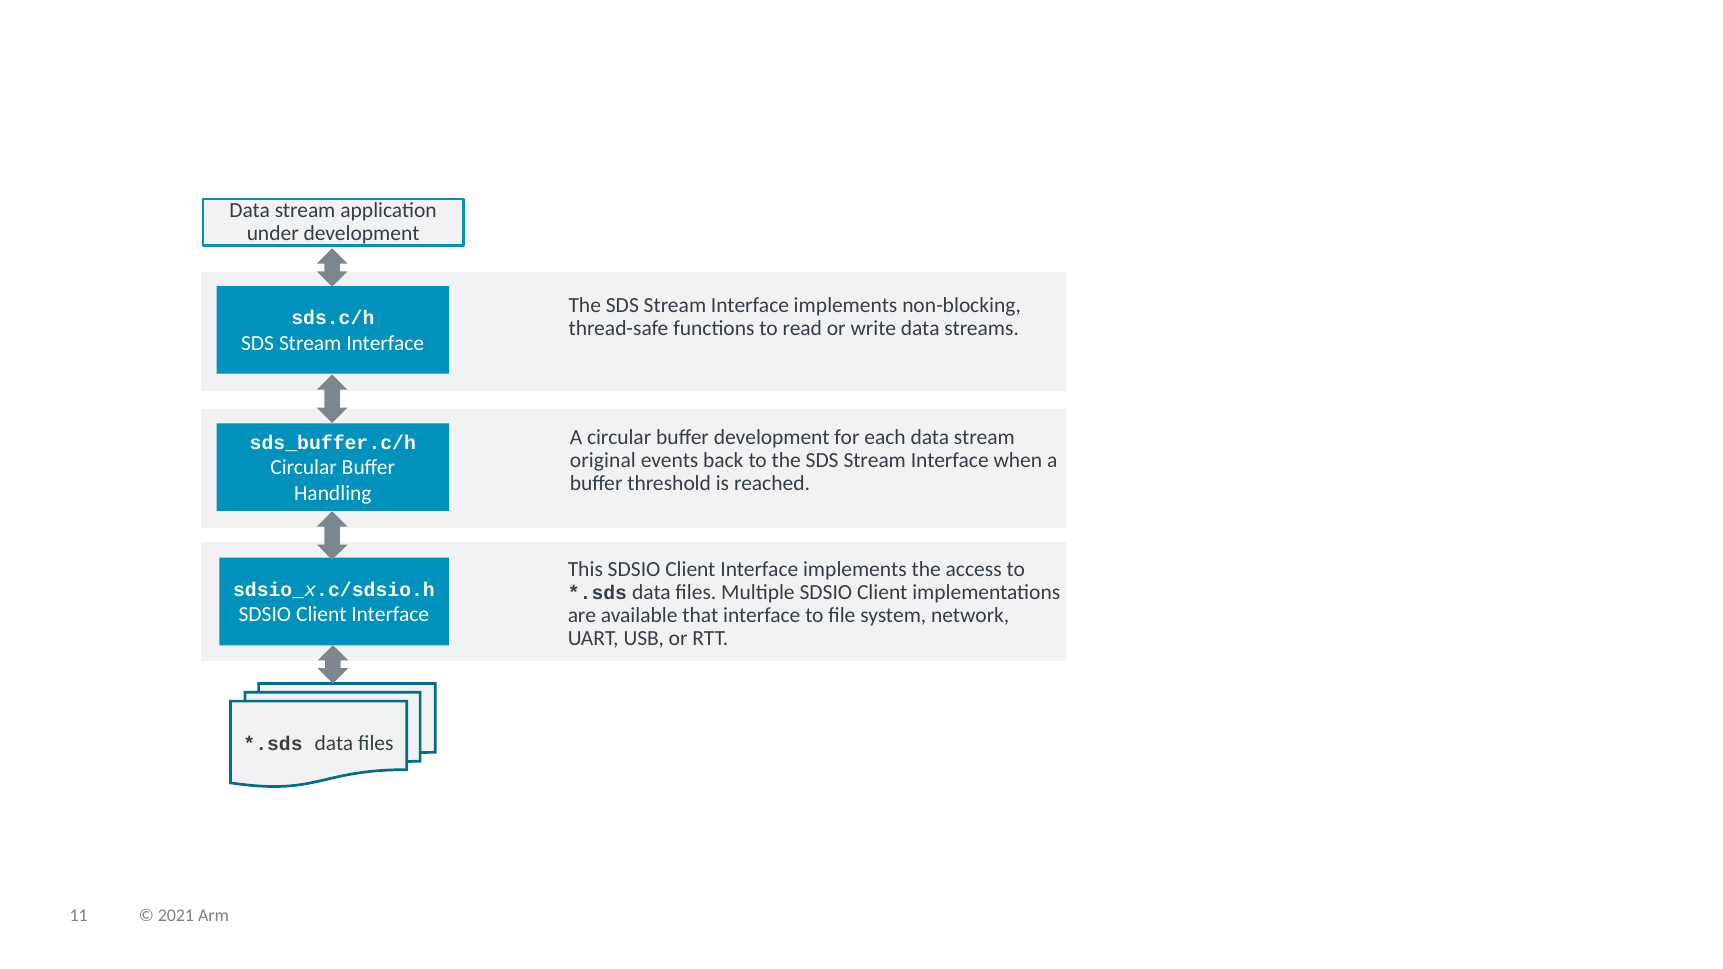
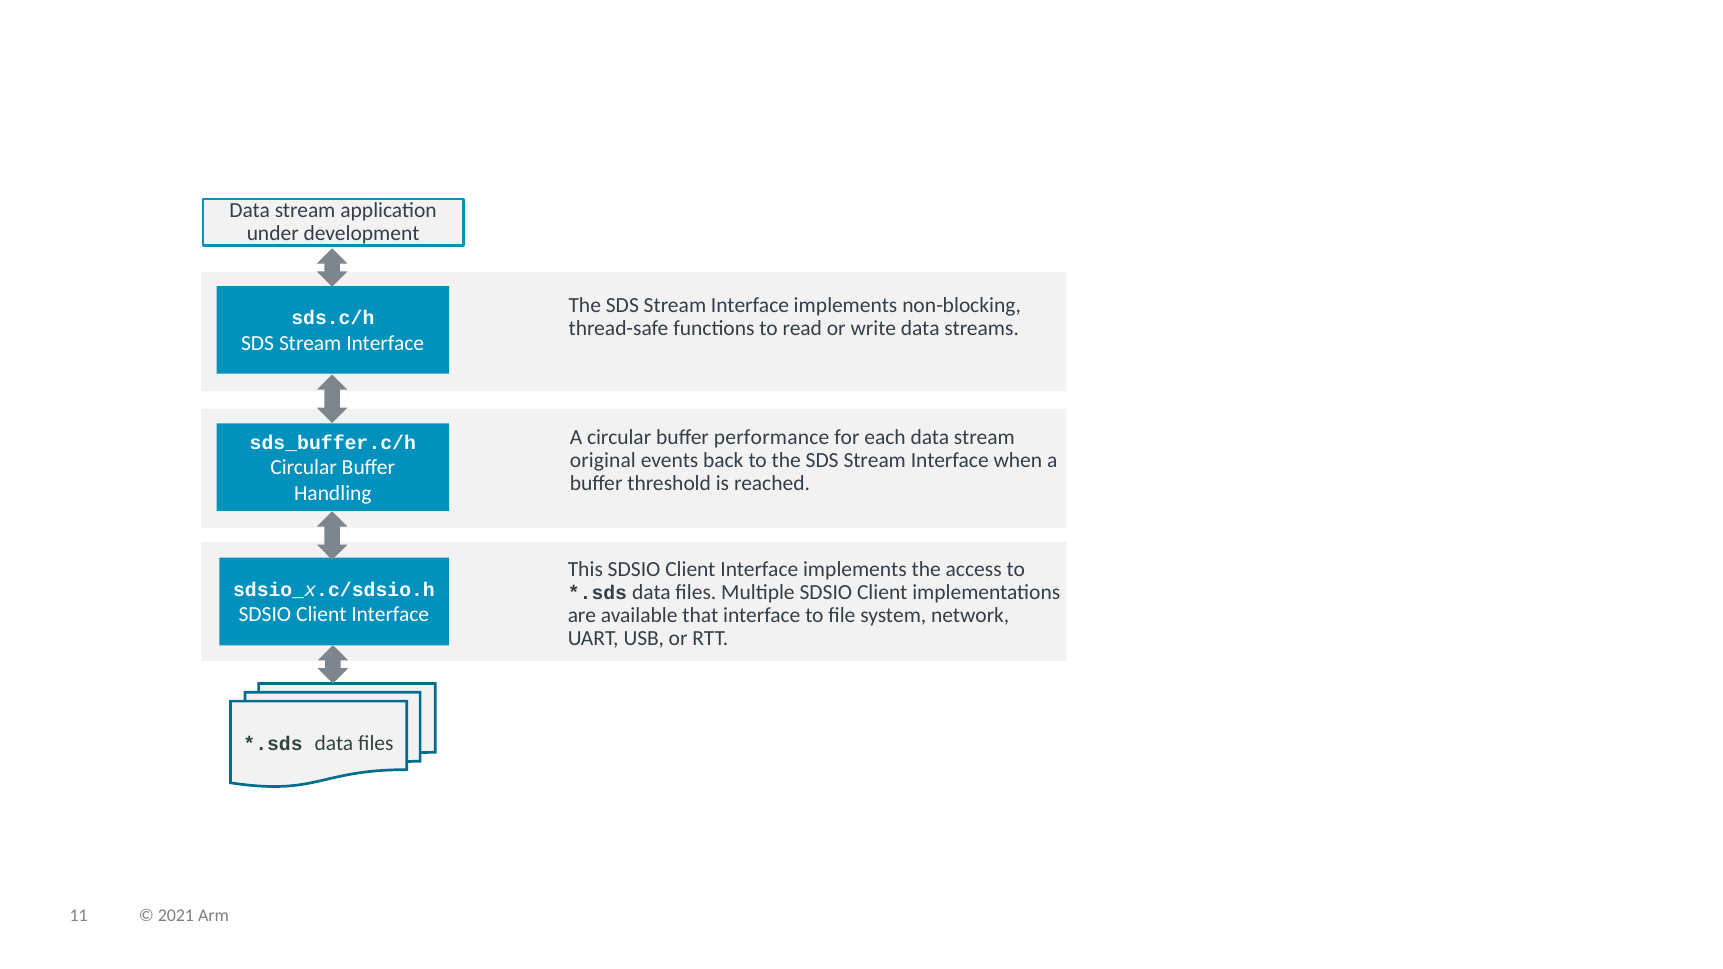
buffer development: development -> performance
